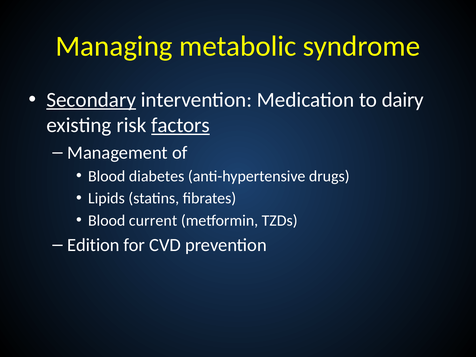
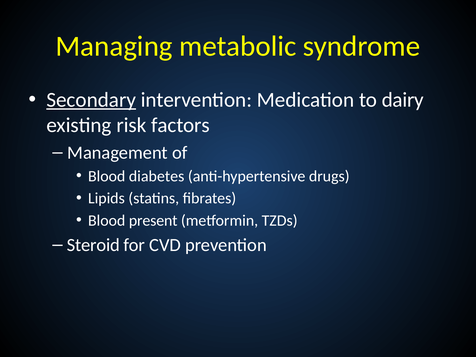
factors underline: present -> none
current: current -> present
Edition: Edition -> Steroid
